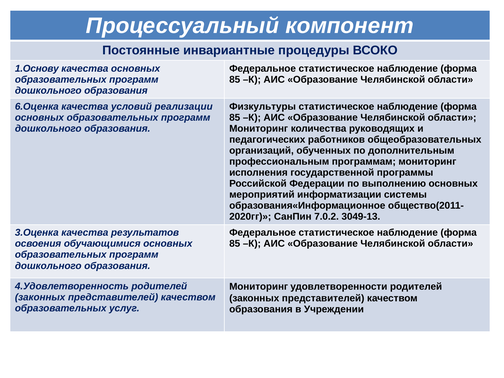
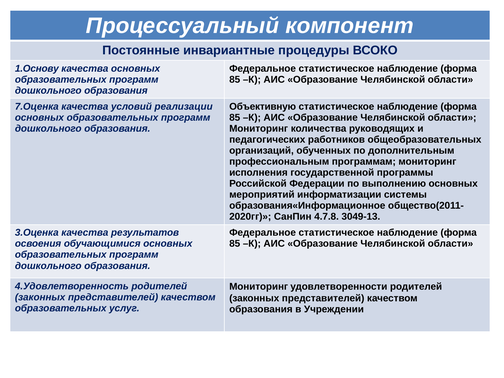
6.Оценка: 6.Оценка -> 7.Оценка
Физкультуры: Физкультуры -> Объективную
7.0.2: 7.0.2 -> 4.7.8
